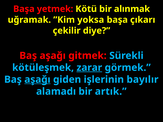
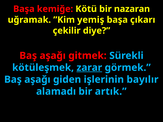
yetmek: yetmek -> kemiğe
alınmak: alınmak -> nazaran
yoksa: yoksa -> yemiş
aşağı at (37, 80) underline: present -> none
